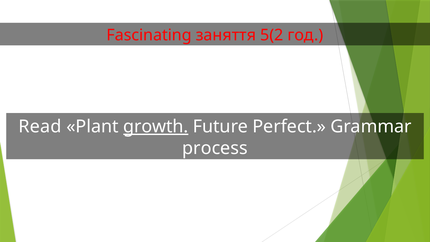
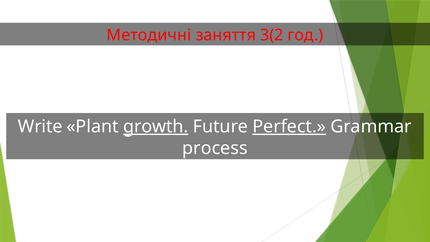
Fascinating: Fascinating -> Методичні
5(2: 5(2 -> 3(2
Read: Read -> Write
Perfect underline: none -> present
